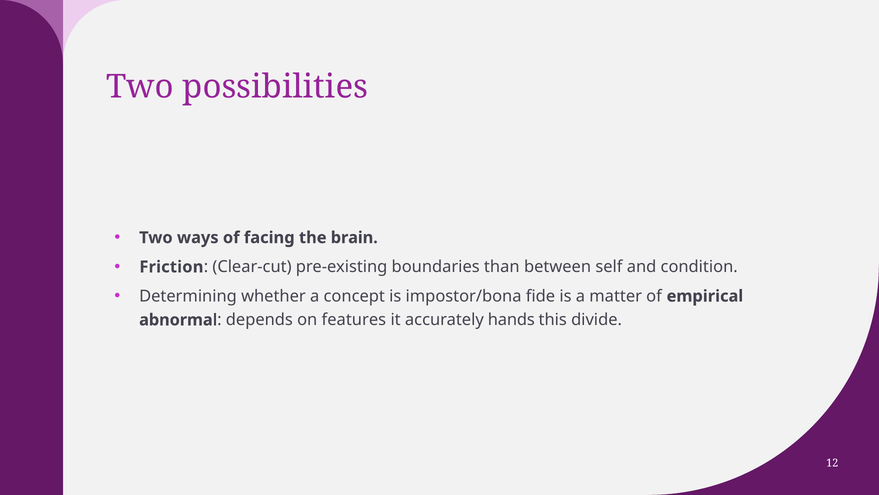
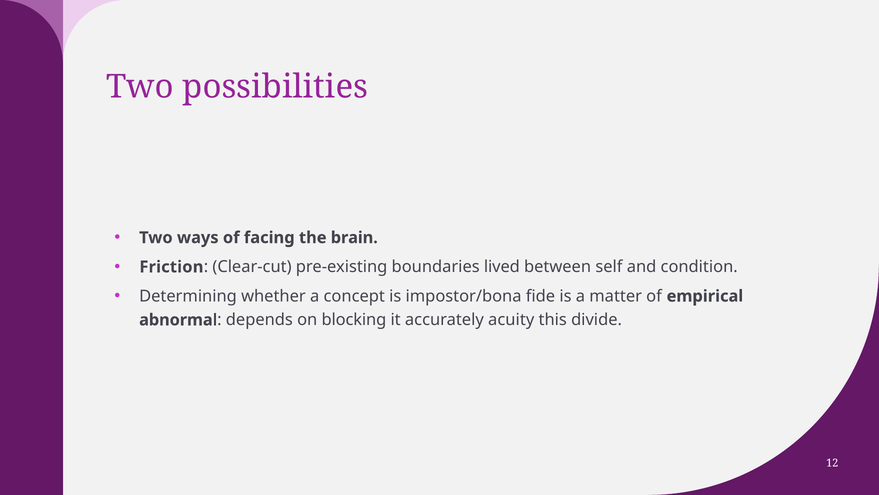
than: than -> lived
features: features -> blocking
hands: hands -> acuity
